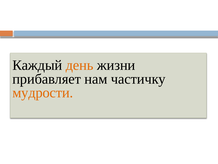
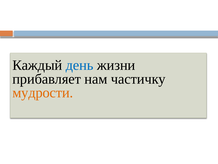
день colour: orange -> blue
